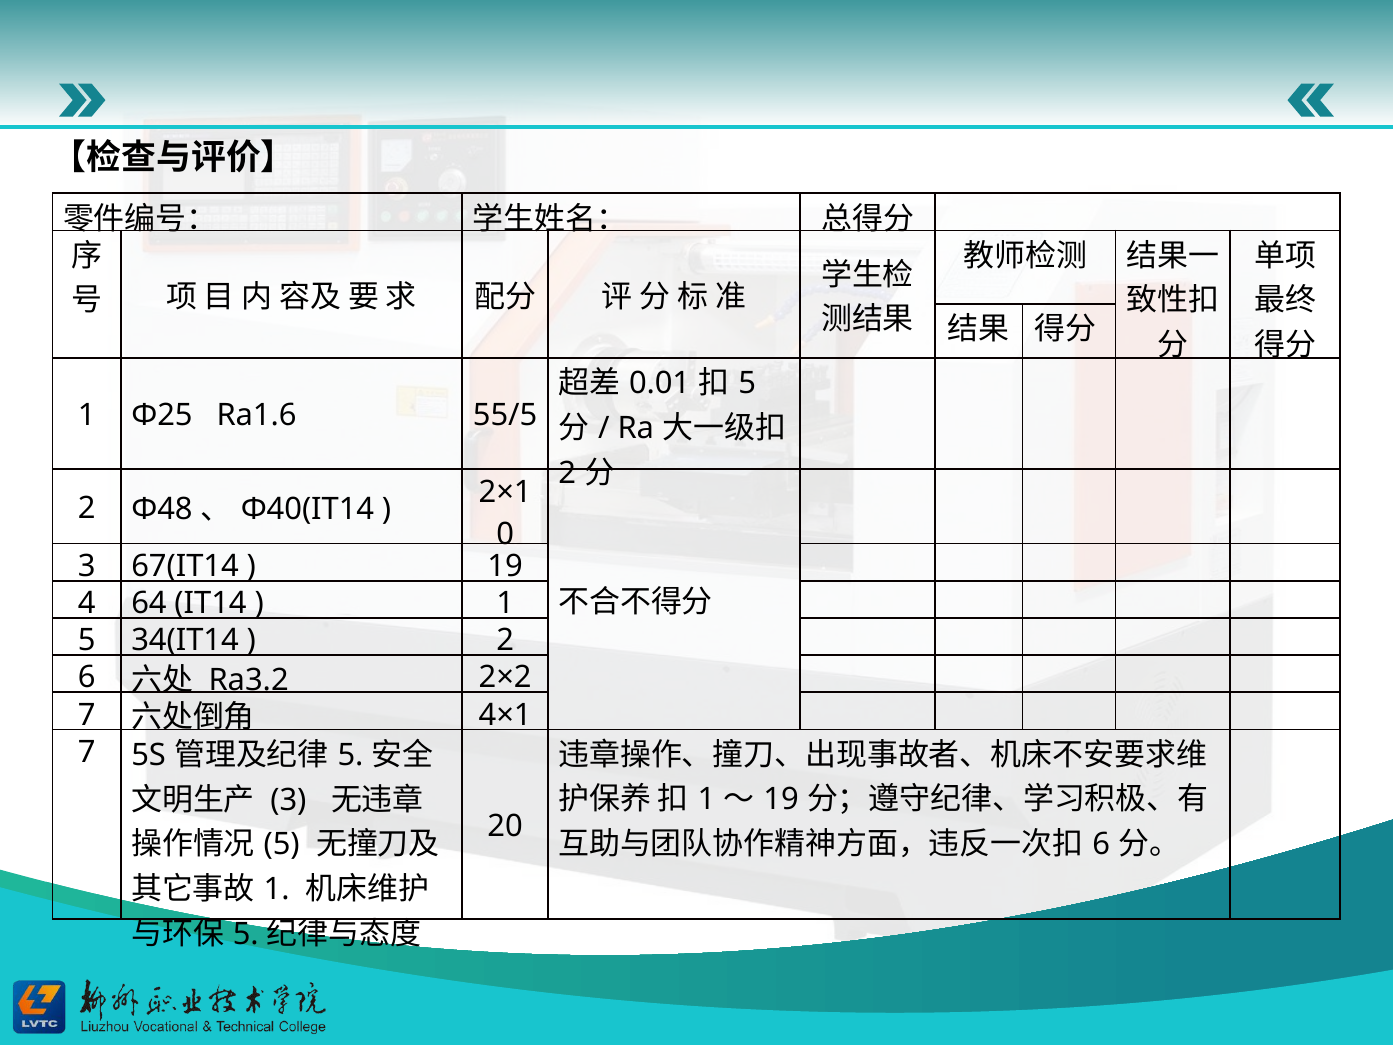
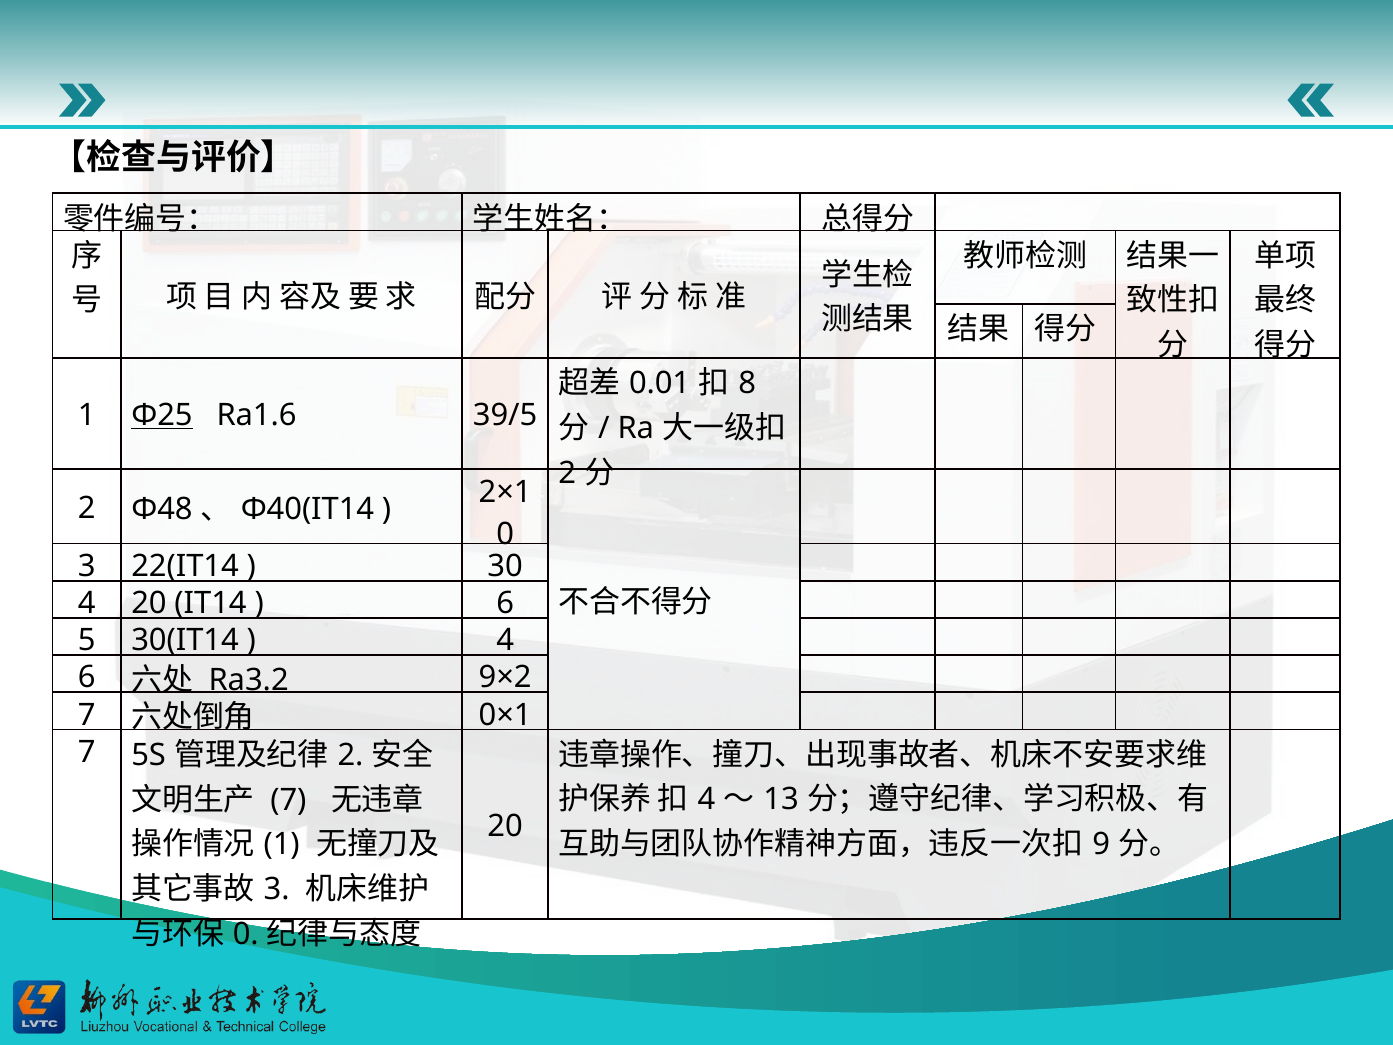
5 at (747, 383): 5 -> 8
Φ25 underline: none -> present
55/5: 55/5 -> 39/5
67(IT14: 67(IT14 -> 22(IT14
19 at (505, 566): 19 -> 30
4 64: 64 -> 20
1 at (505, 603): 1 -> 6
34(IT14: 34(IT14 -> 30(IT14
2 at (505, 640): 2 -> 4
2×2: 2×2 -> 9×2
4×1: 4×1 -> 0×1
5 at (351, 755): 5 -> 2
1 at (706, 799): 1 -> 4
19 at (781, 799): 19 -> 13
3 at (288, 800): 3 -> 7
6 at (1101, 844): 6 -> 9
5 at (282, 844): 5 -> 1
1 at (277, 889): 1 -> 3
5 at (246, 934): 5 -> 0
